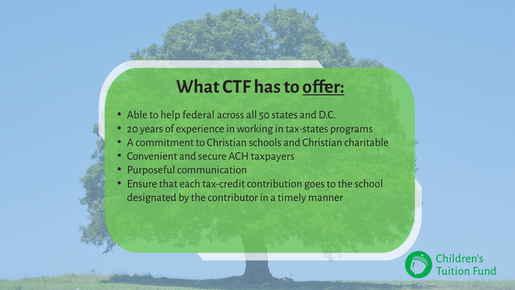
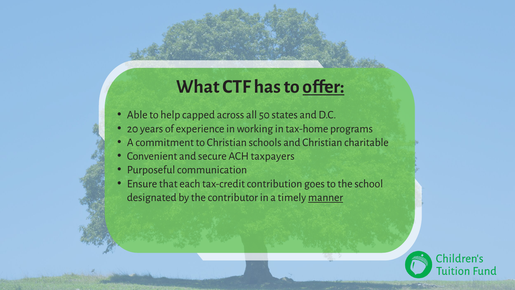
federal: federal -> capped
tax-states: tax-states -> tax-home
manner underline: none -> present
